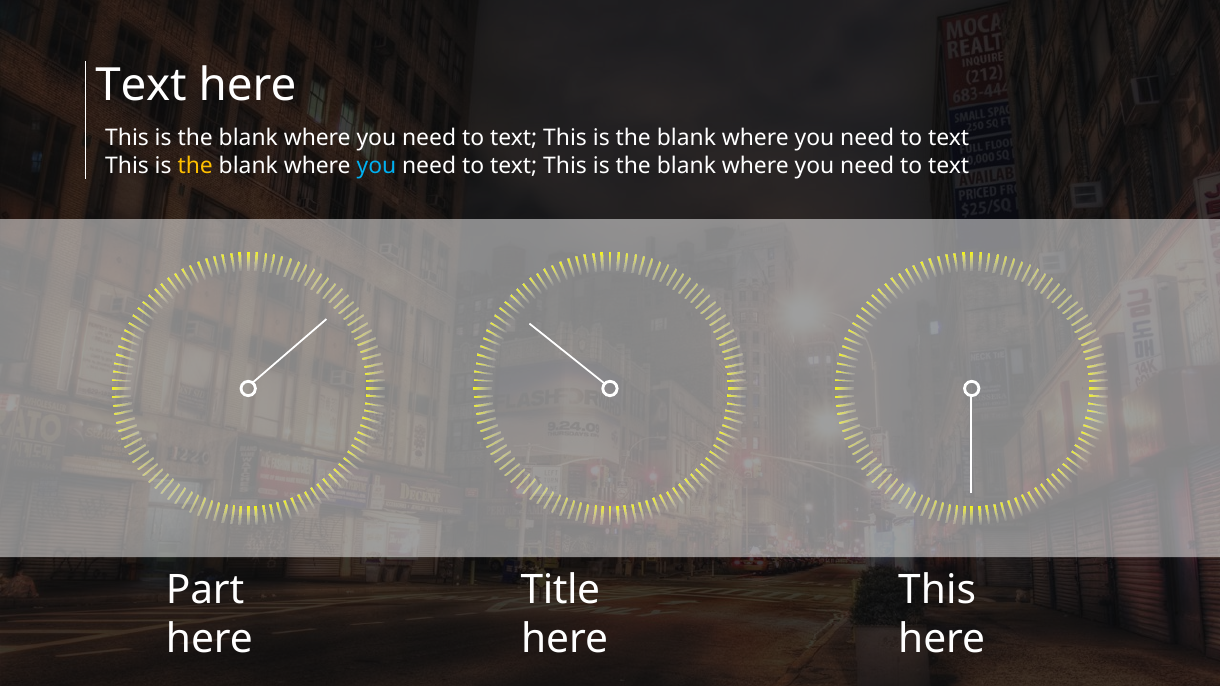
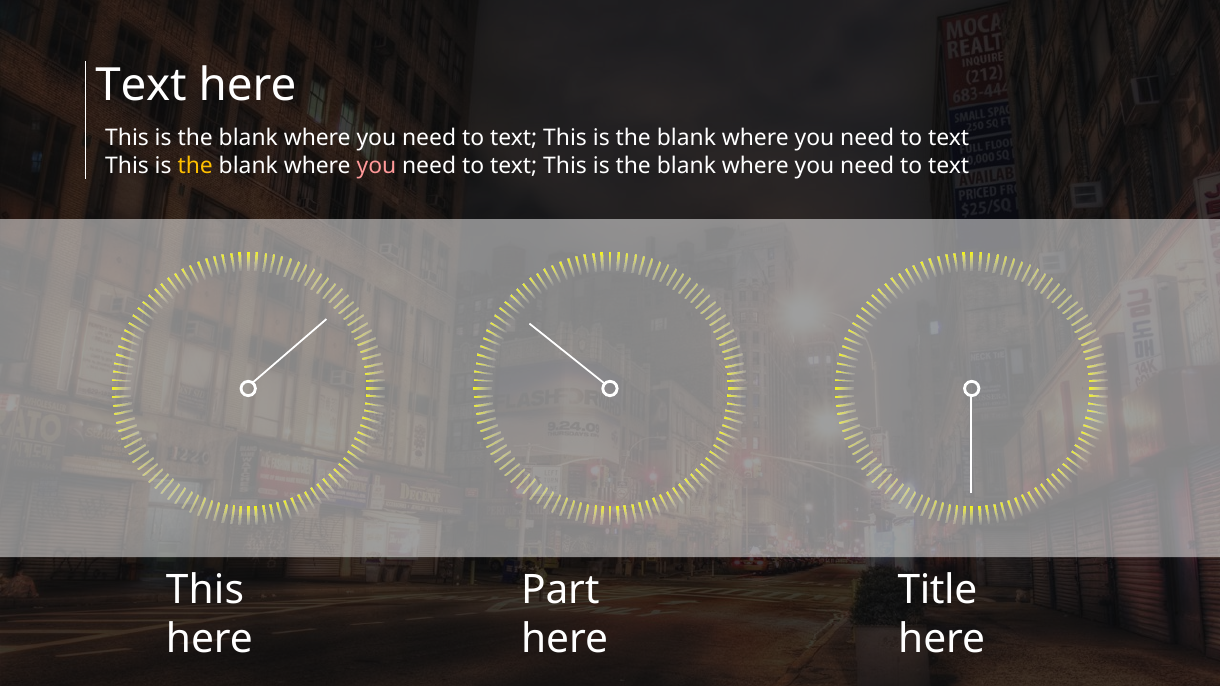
you at (376, 166) colour: light blue -> pink
Part at (205, 590): Part -> This
Title: Title -> Part
This at (937, 590): This -> Title
